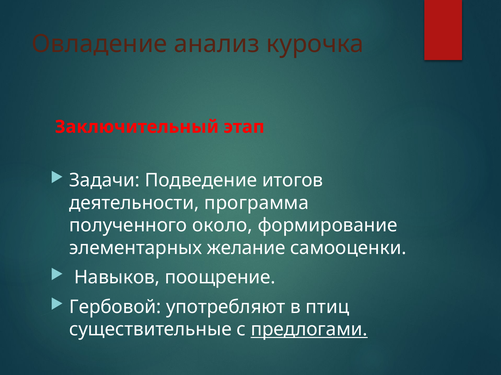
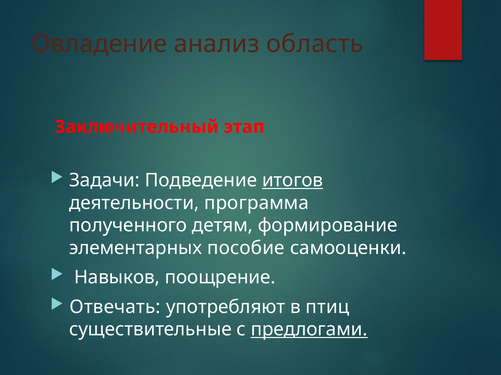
курочка: курочка -> область
итогов underline: none -> present
около: около -> детям
желание: желание -> пособие
Гербовой: Гербовой -> Отвечать
